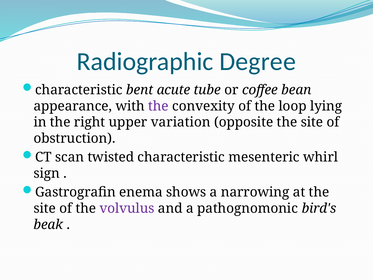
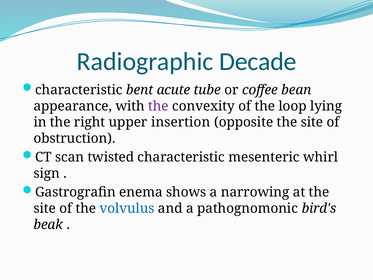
Degree: Degree -> Decade
variation: variation -> insertion
volvulus colour: purple -> blue
